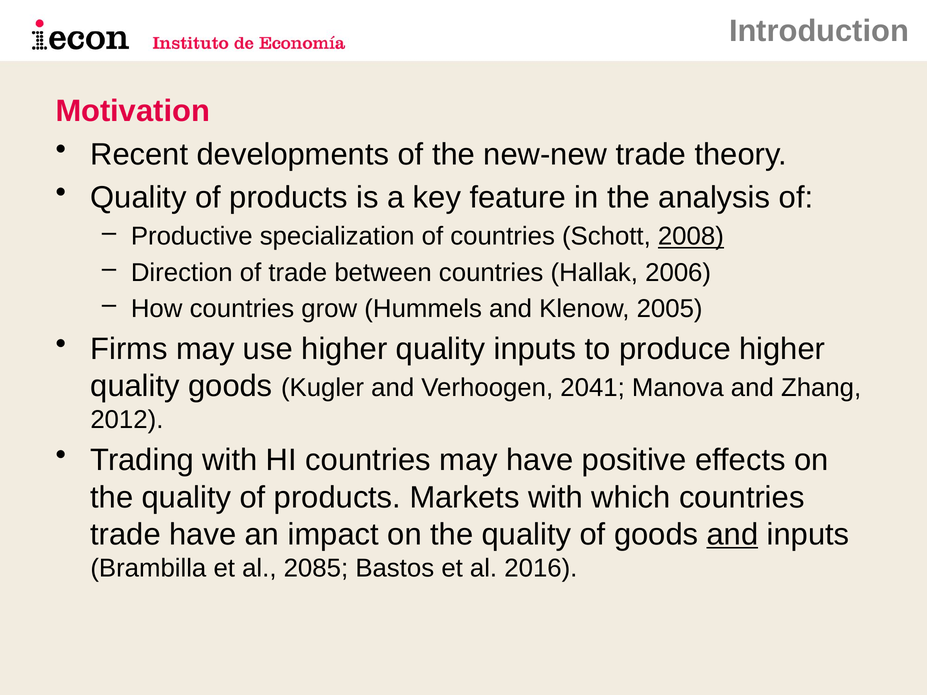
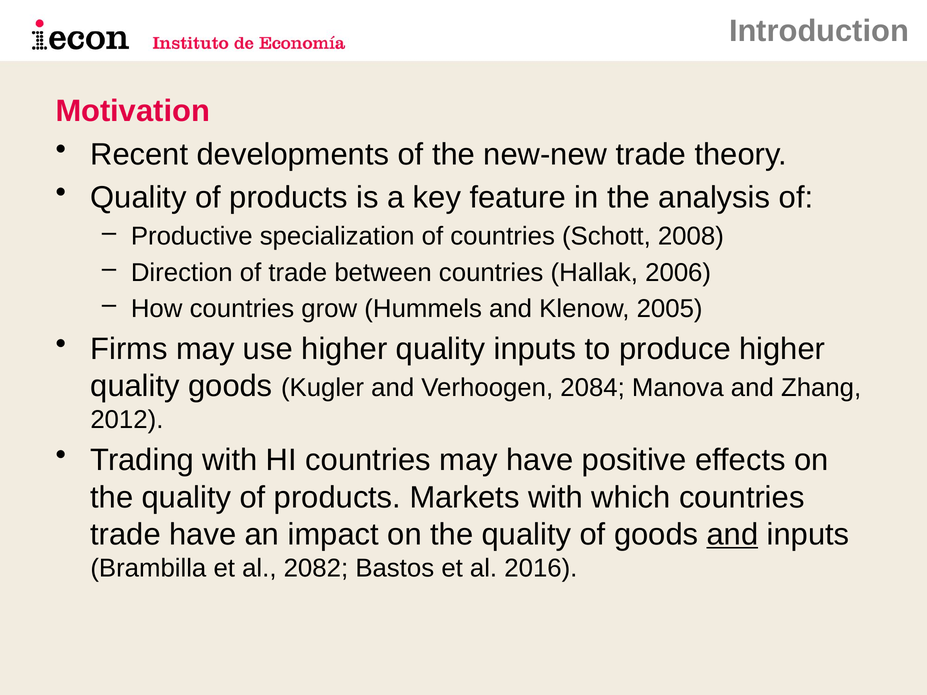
2008 underline: present -> none
2041: 2041 -> 2084
2085: 2085 -> 2082
